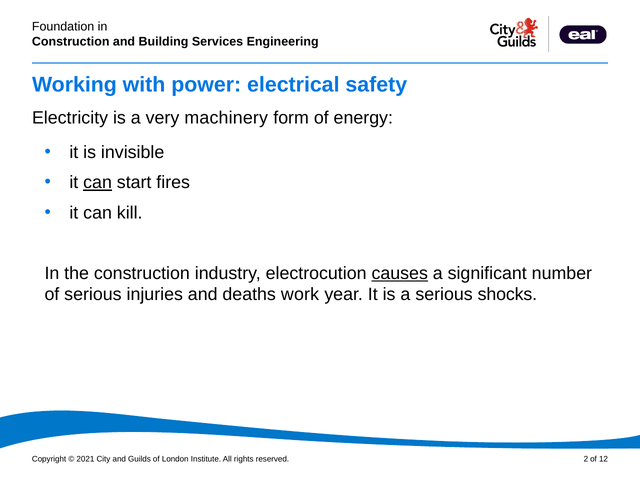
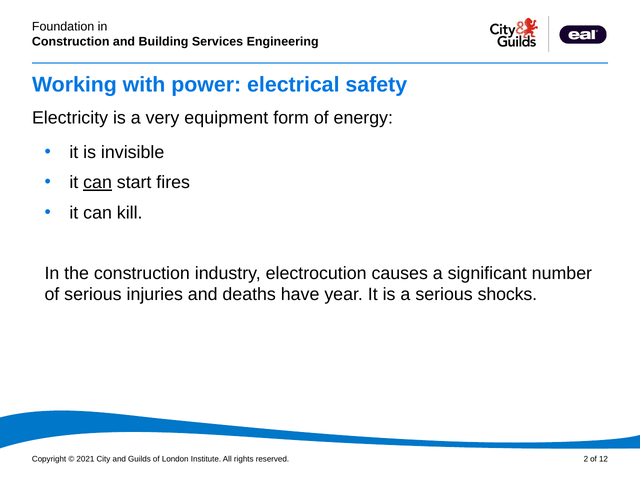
machinery: machinery -> equipment
causes underline: present -> none
work: work -> have
